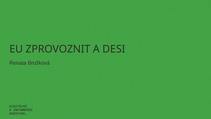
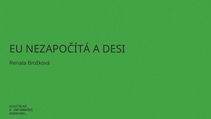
ZPROVOZNIT: ZPROVOZNIT -> NEZAPOČÍTÁ
